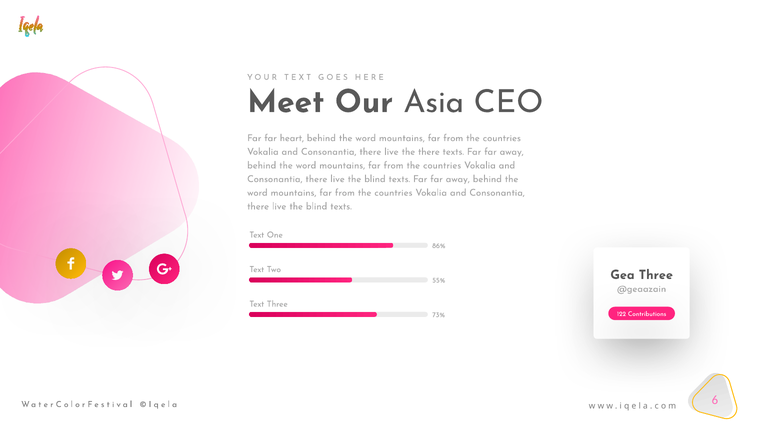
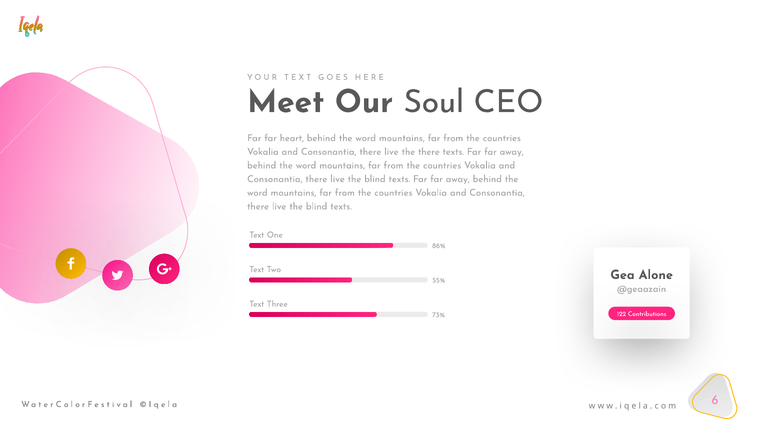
Asia: Asia -> Soul
Gea Three: Three -> Alone
